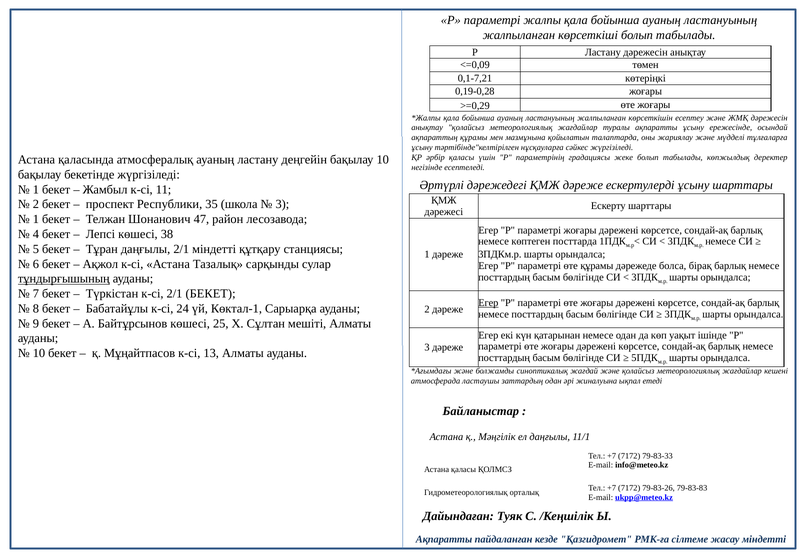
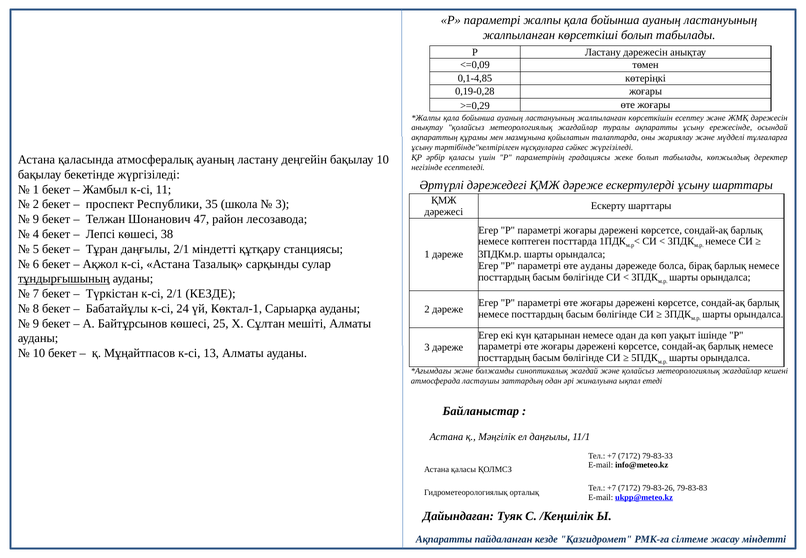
0,1-7,21: 0,1-7,21 -> 0,1-4,85
1 at (36, 219): 1 -> 9
өте құрамы: құрамы -> ауданы
2/1 БЕКЕТ: БЕКЕТ -> КЕЗДЕ
Егер at (488, 303) underline: present -> none
